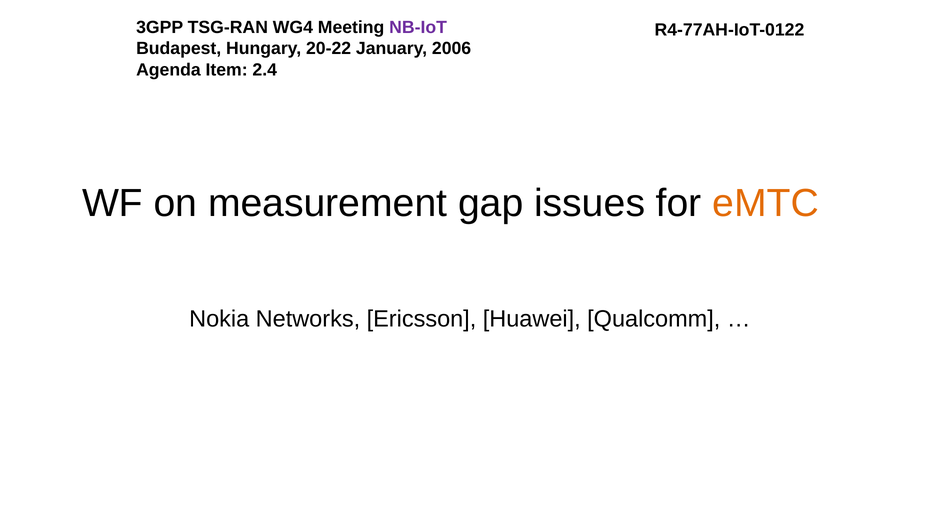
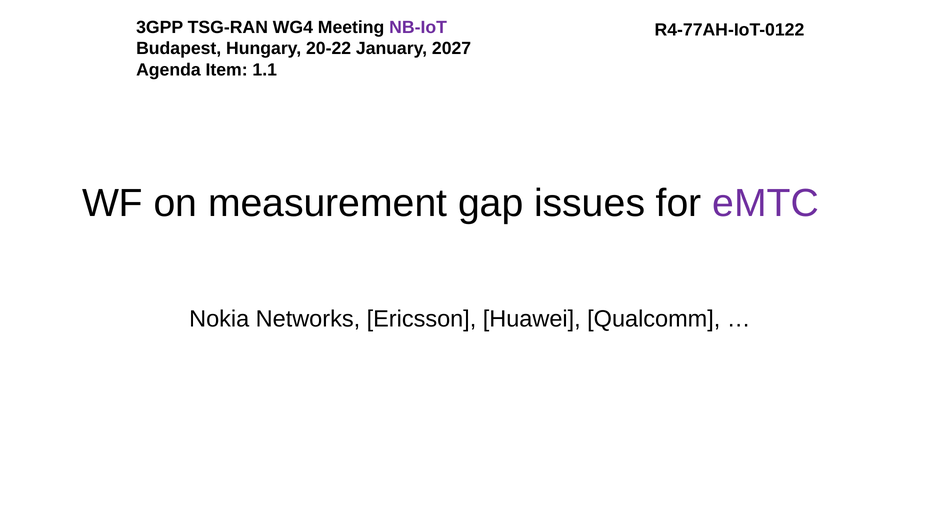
2006: 2006 -> 2027
2.4: 2.4 -> 1.1
eMTC colour: orange -> purple
